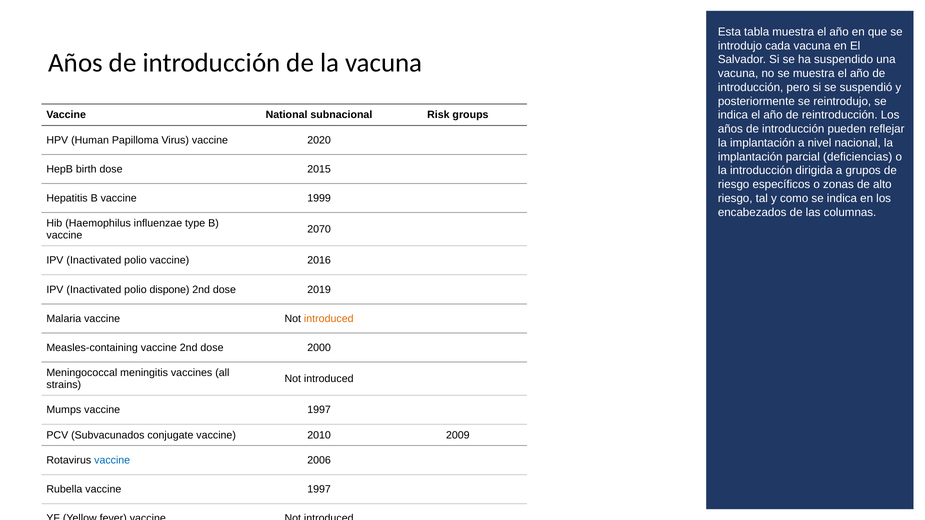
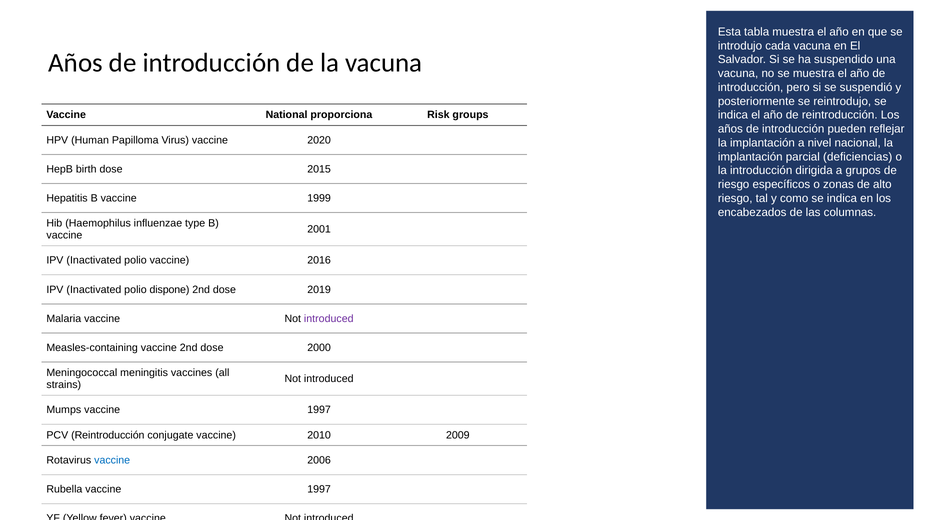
subnacional: subnacional -> proporciona
2070: 2070 -> 2001
introduced at (329, 319) colour: orange -> purple
PCV Subvacunados: Subvacunados -> Reintroducción
